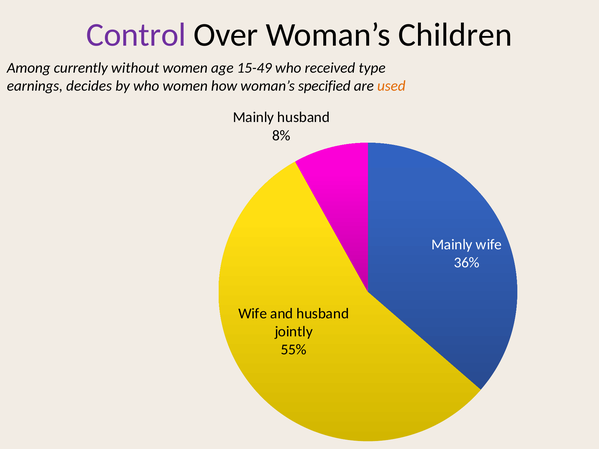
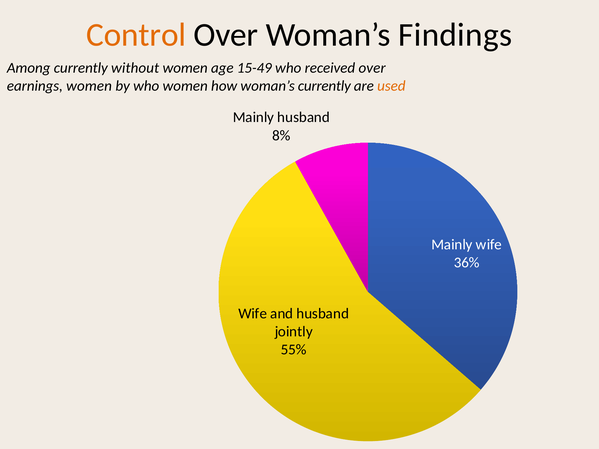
Control colour: purple -> orange
Children: Children -> Findings
received type: type -> over
earnings decides: decides -> women
woman’s specified: specified -> currently
